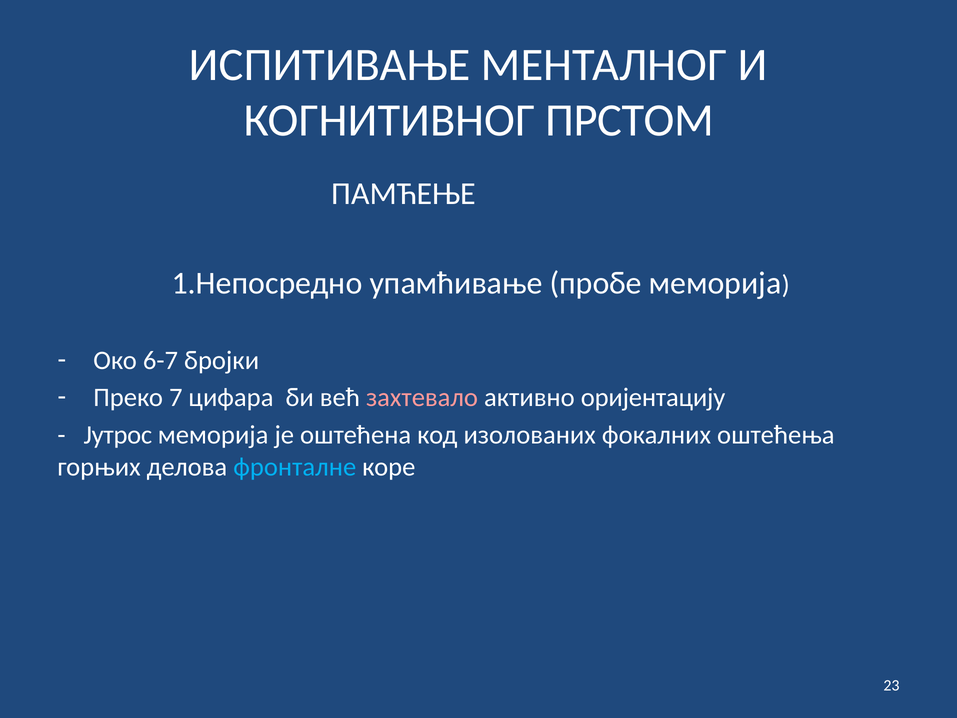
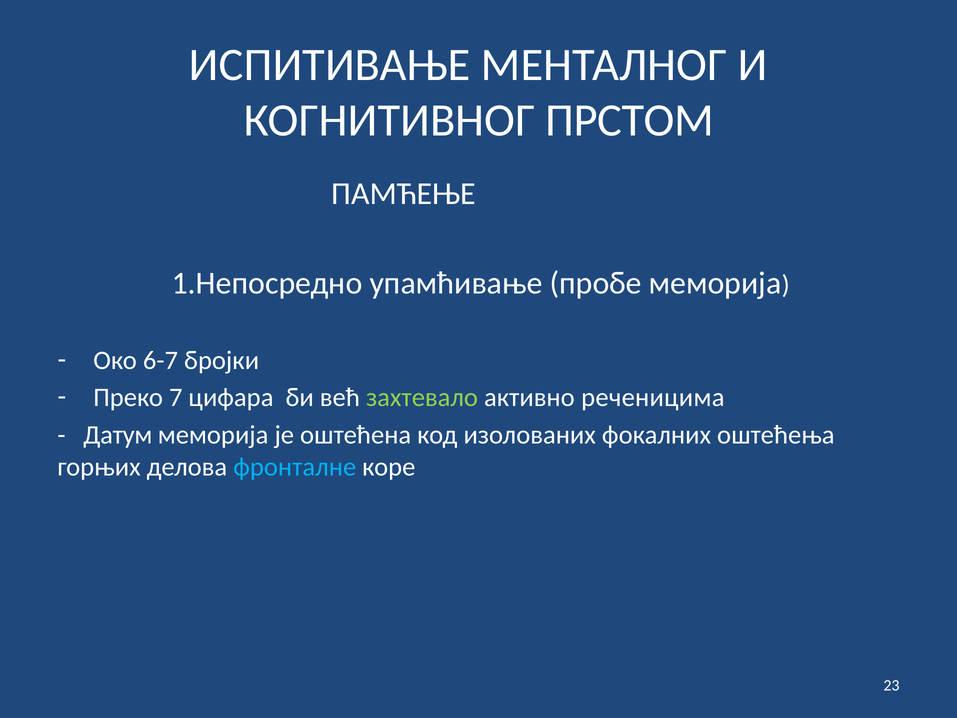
захтевало colour: pink -> light green
оријентацију: оријентацију -> реченицима
Јутрос: Јутрос -> Датум
